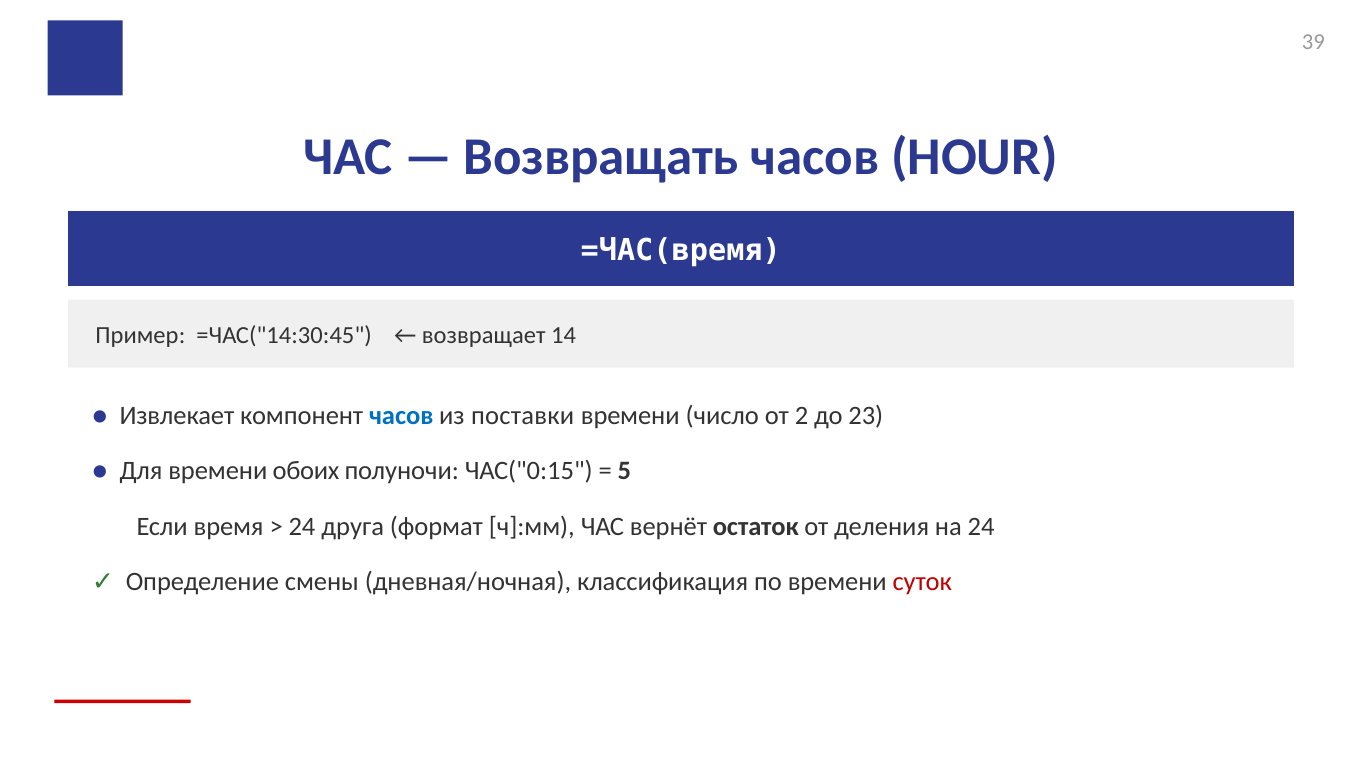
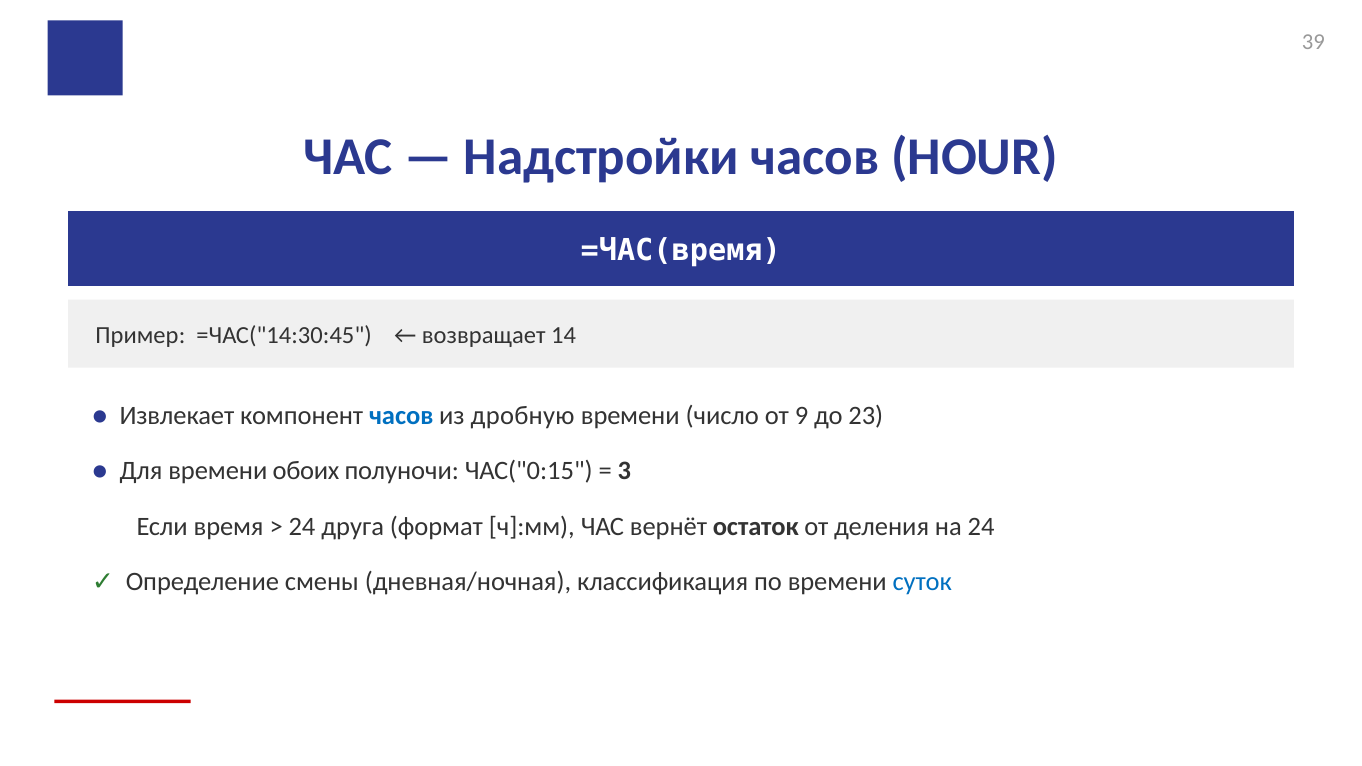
Возвращать: Возвращать -> Надстройки
поставки: поставки -> дробную
2: 2 -> 9
5: 5 -> 3
суток colour: red -> blue
